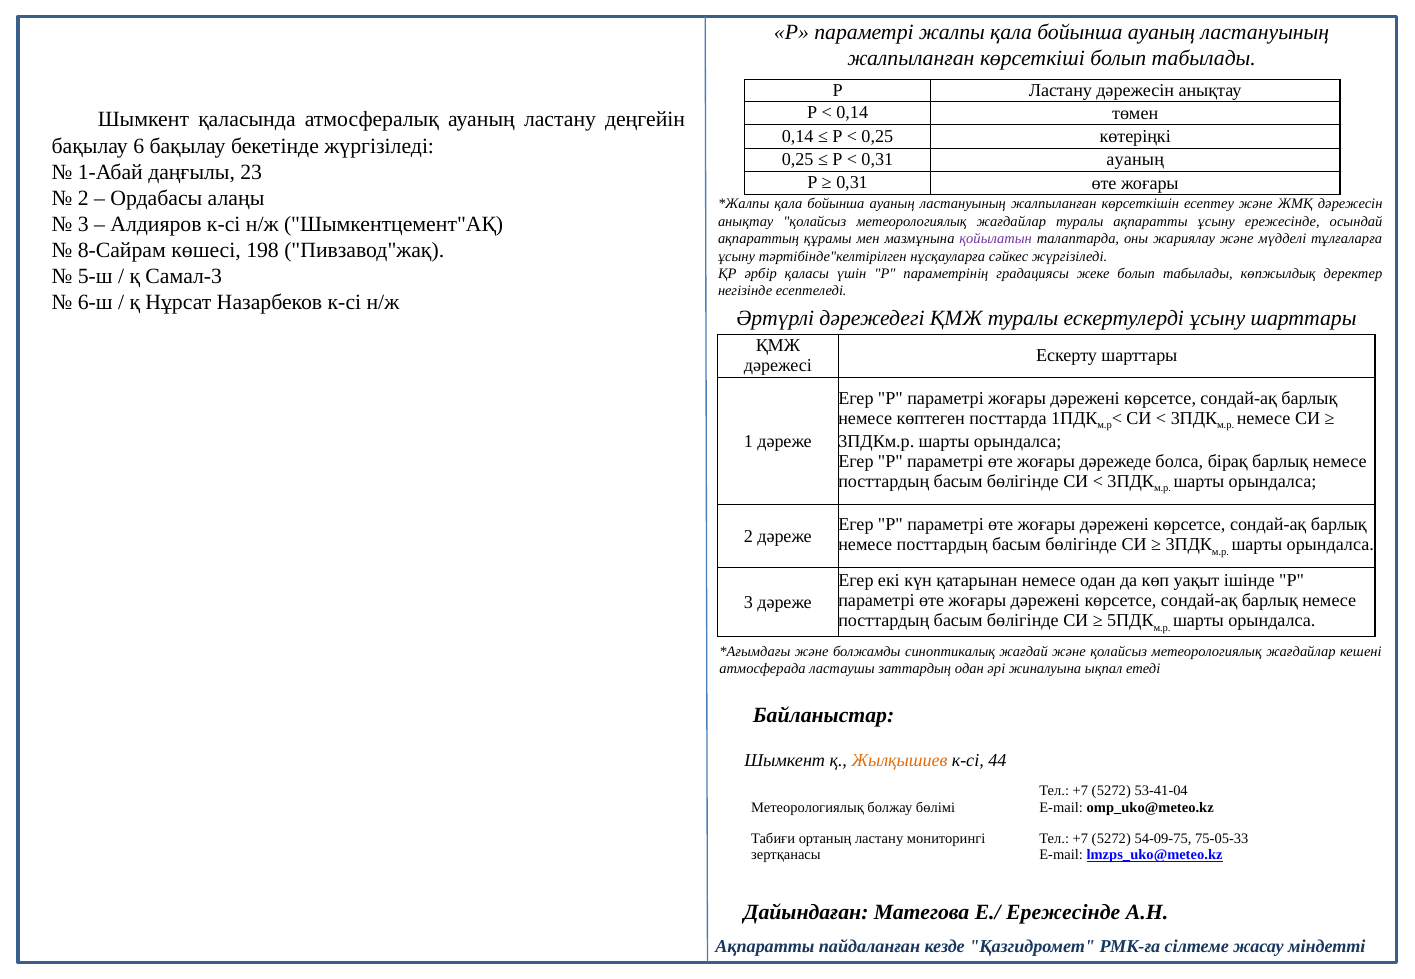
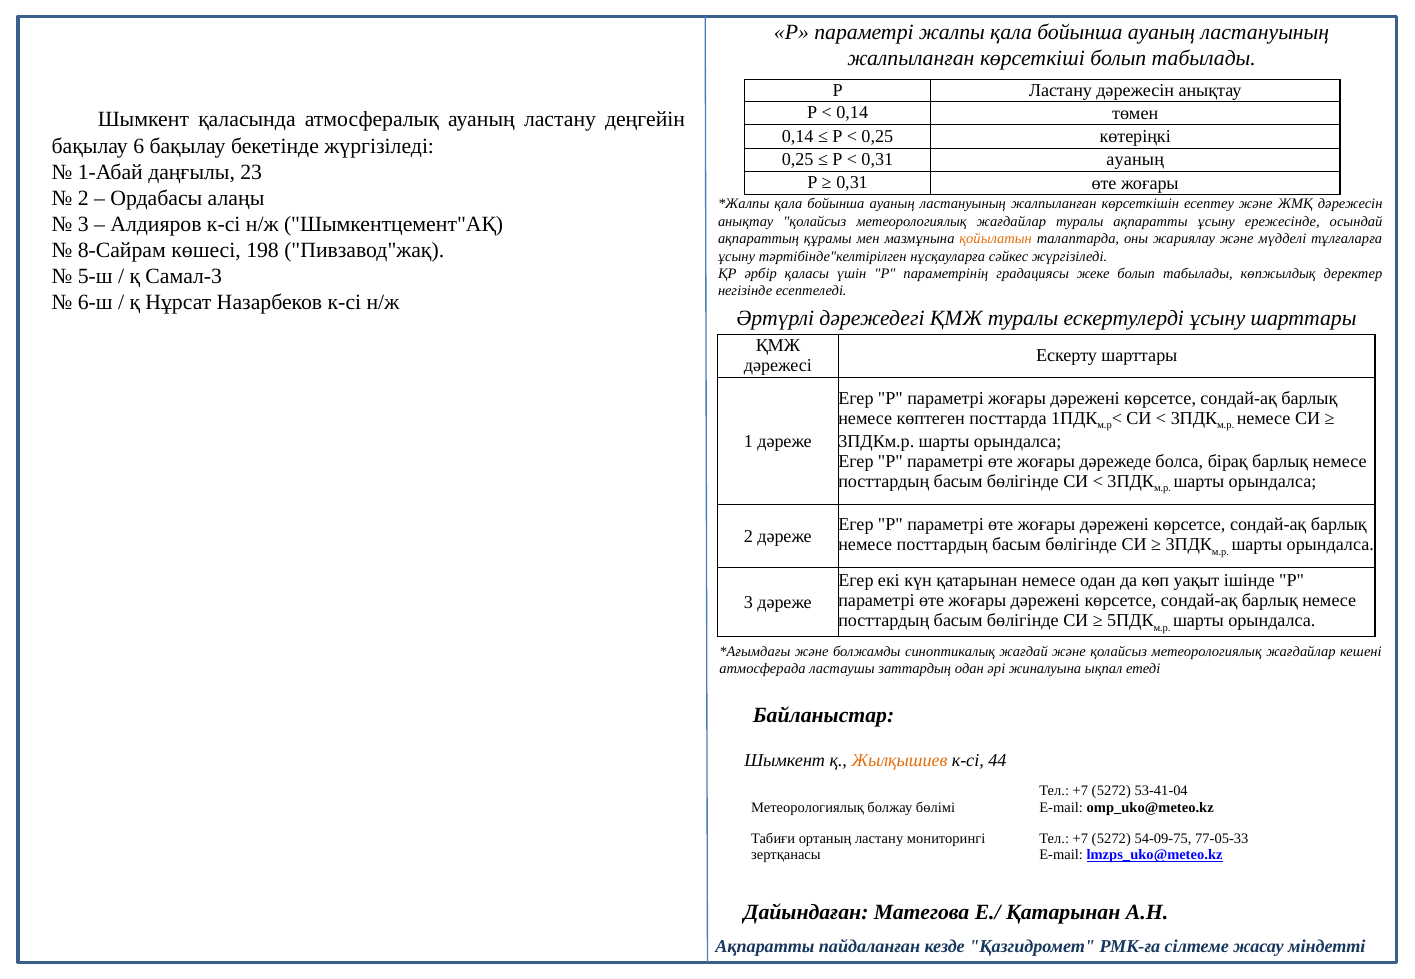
қойылатын colour: purple -> orange
75-05-33: 75-05-33 -> 77-05-33
Е./ Ережесінде: Ережесінде -> Қатарынан
